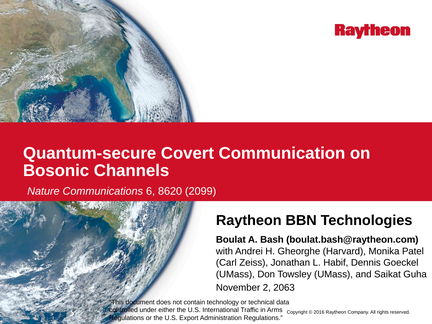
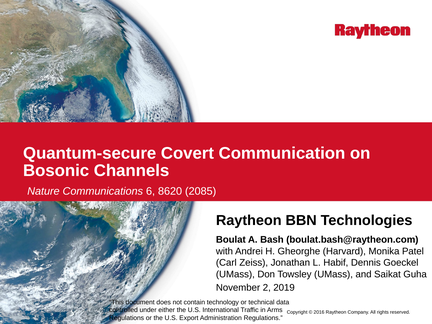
2099: 2099 -> 2085
2063: 2063 -> 2019
